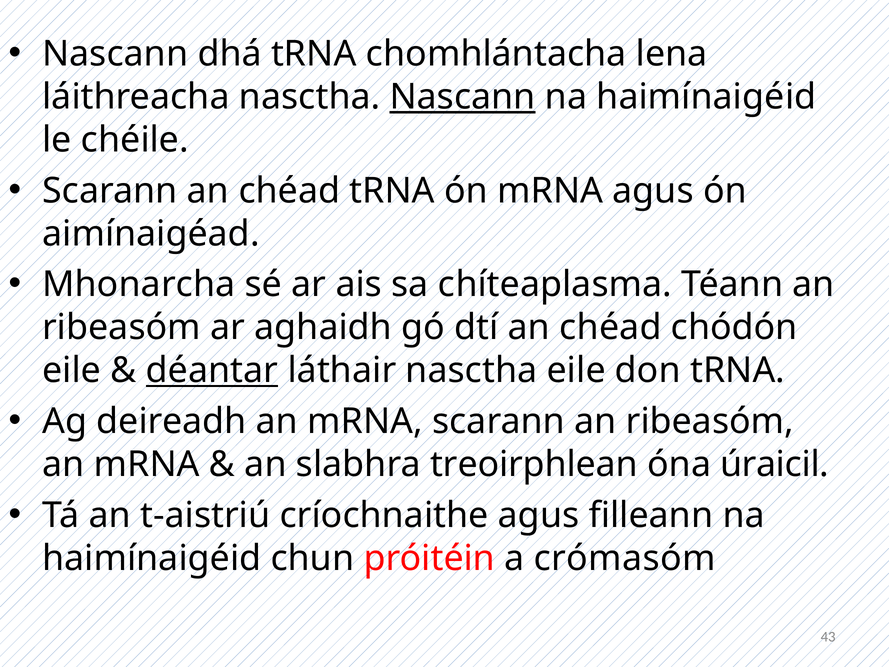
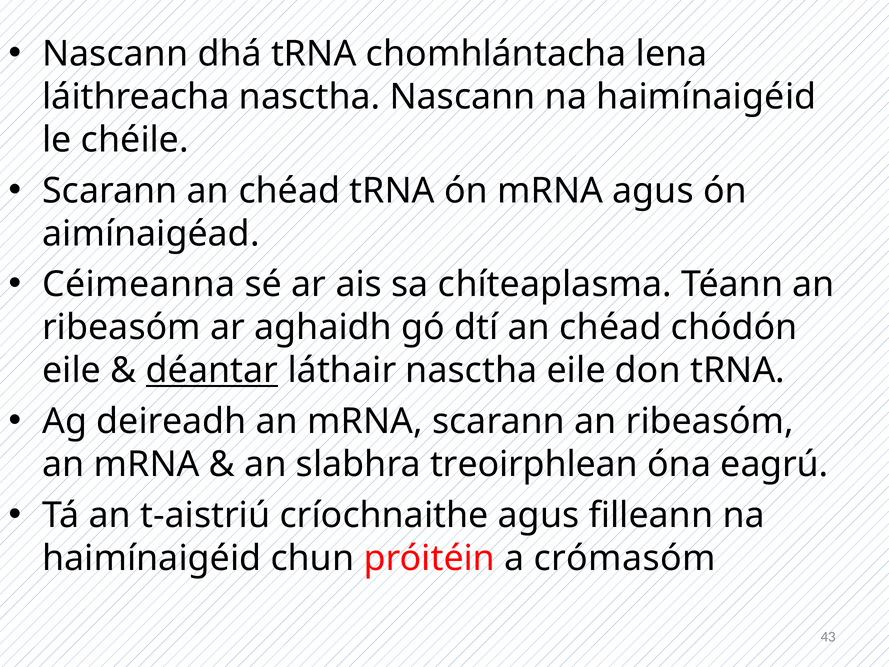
Nascann at (463, 97) underline: present -> none
Mhonarcha: Mhonarcha -> Céimeanna
úraicil: úraicil -> eagrú
